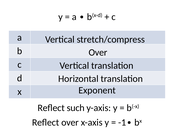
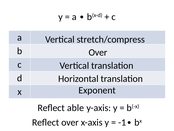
such: such -> able
